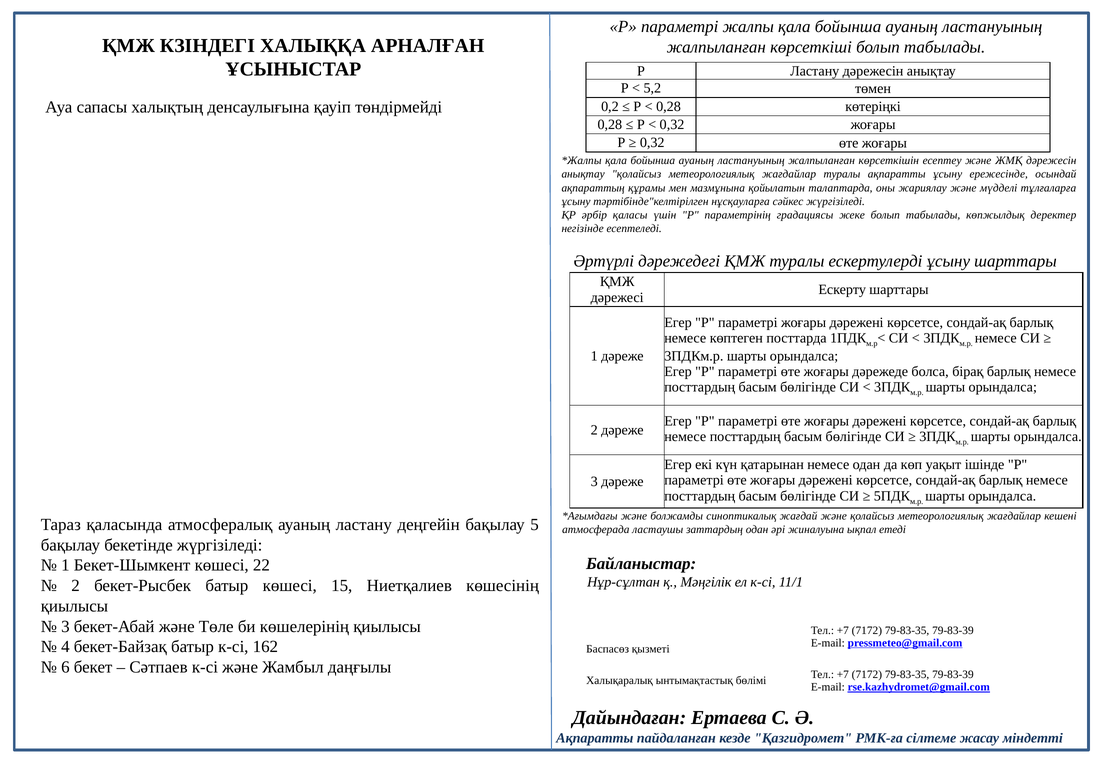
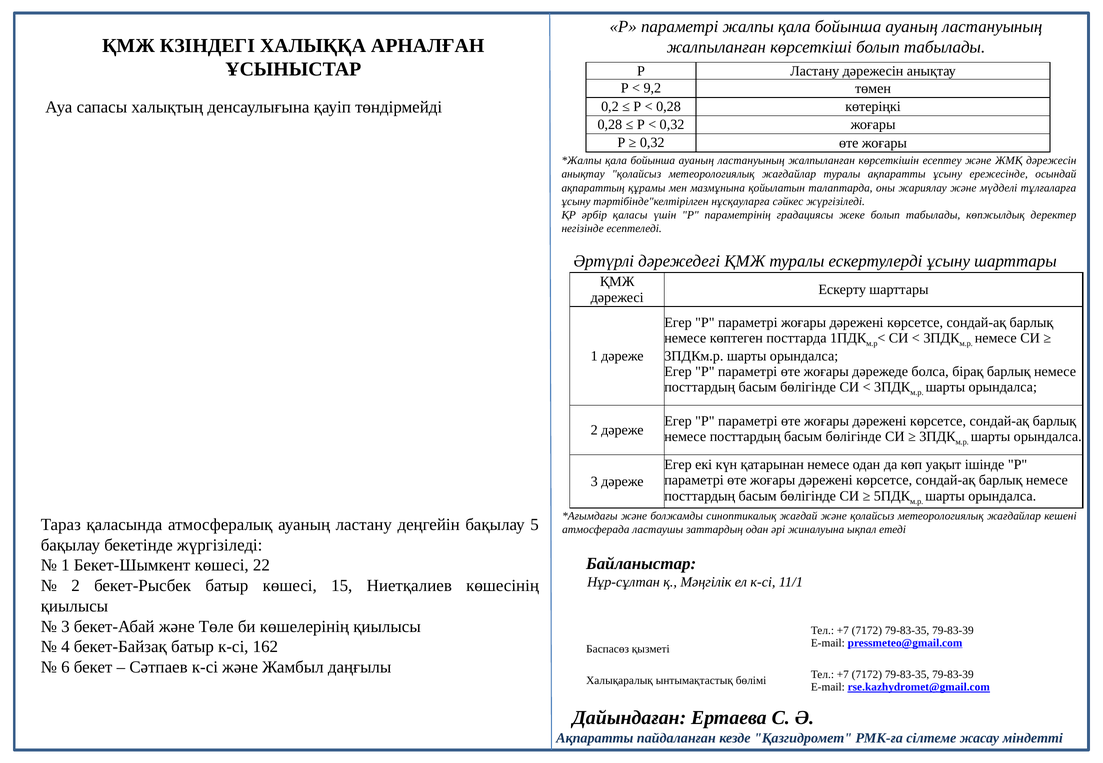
5,2: 5,2 -> 9,2
